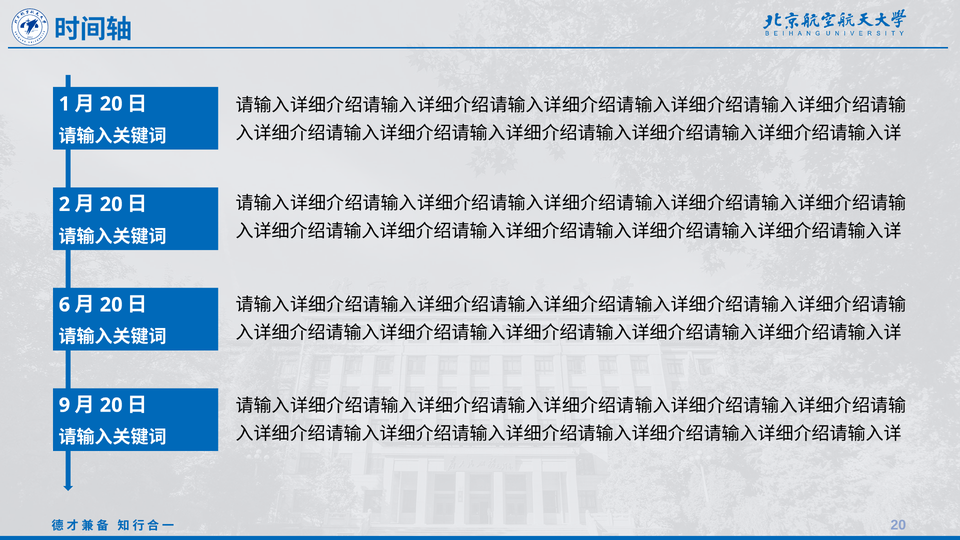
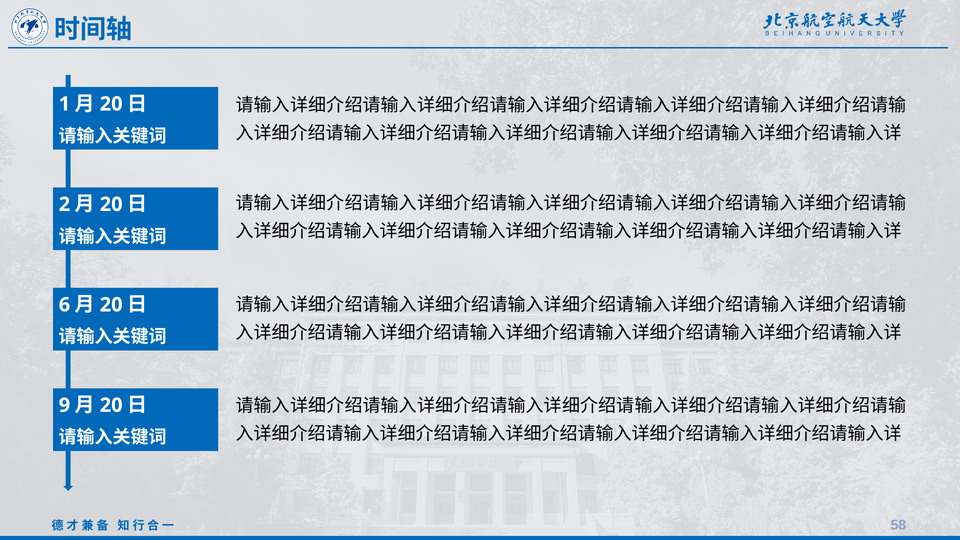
20 at (898, 525): 20 -> 58
